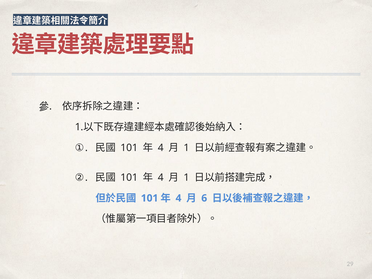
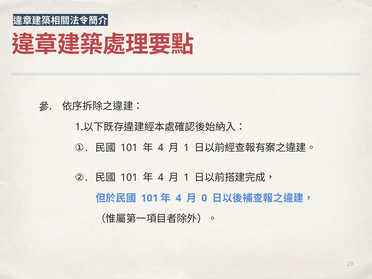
6: 6 -> 0
